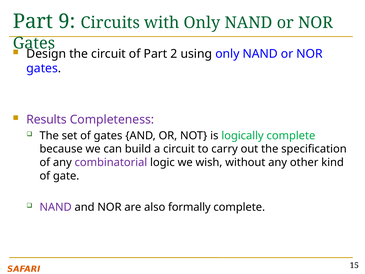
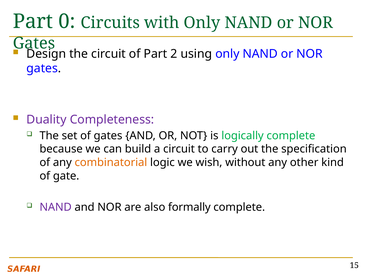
9: 9 -> 0
Results: Results -> Duality
combinatorial colour: purple -> orange
